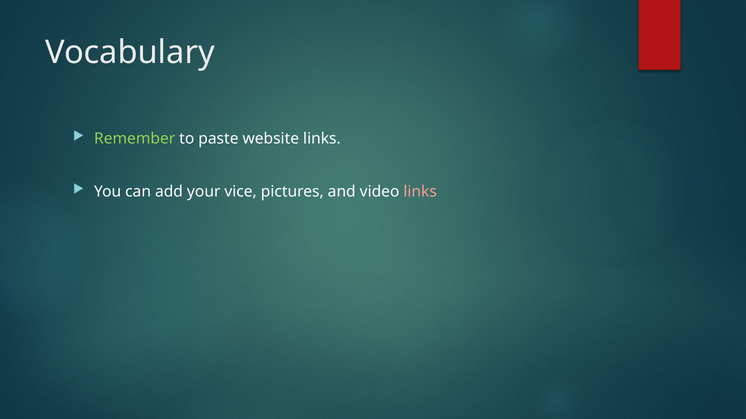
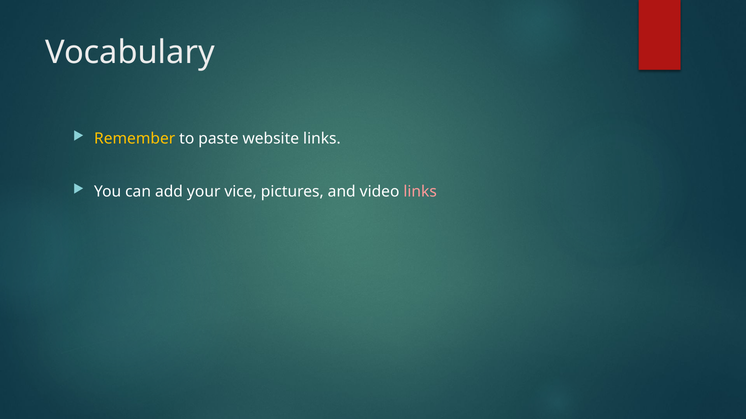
Remember colour: light green -> yellow
